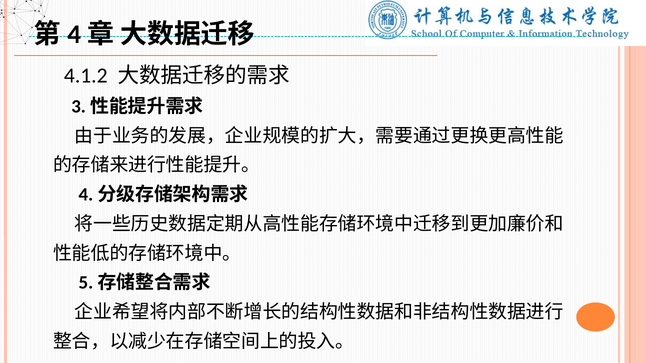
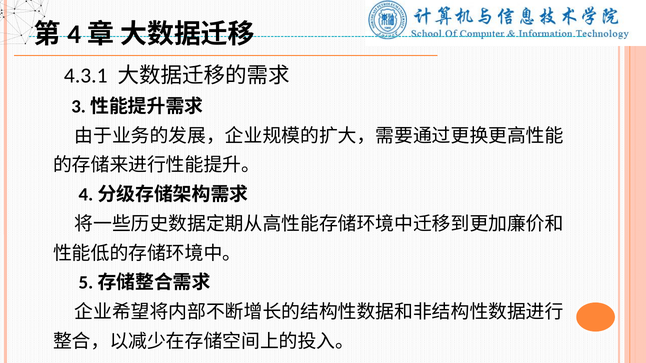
4.1.2: 4.1.2 -> 4.3.1
